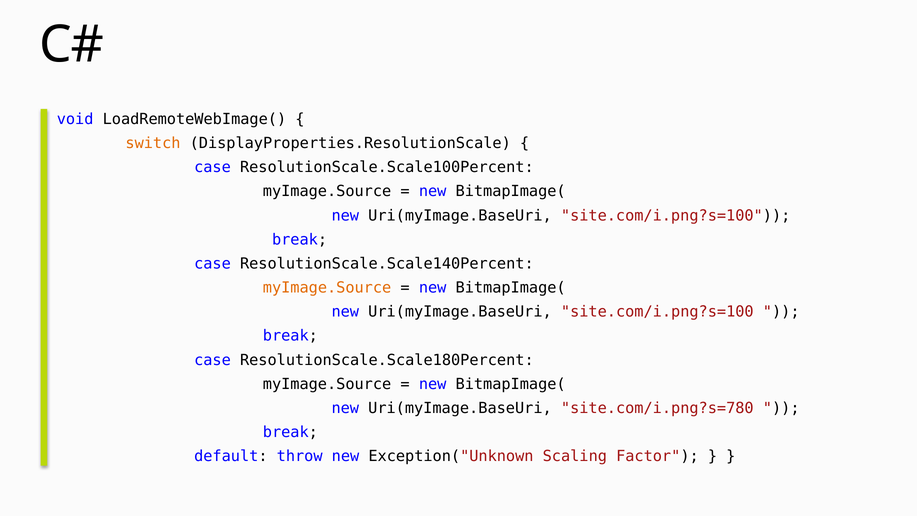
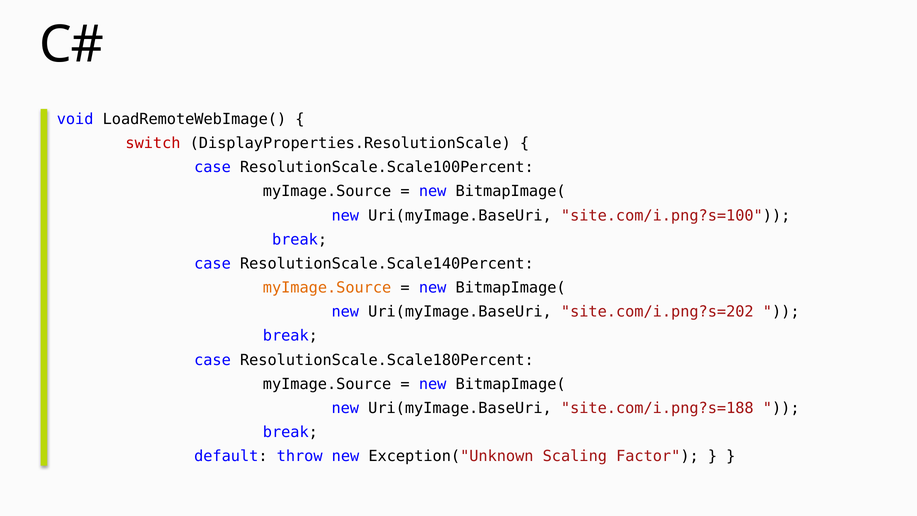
switch colour: orange -> red
site.com/i.png?s=100 at (657, 312): site.com/i.png?s=100 -> site.com/i.png?s=202
site.com/i.png?s=780: site.com/i.png?s=780 -> site.com/i.png?s=188
